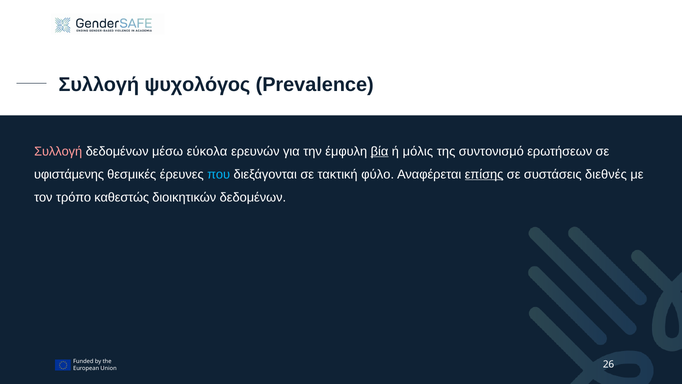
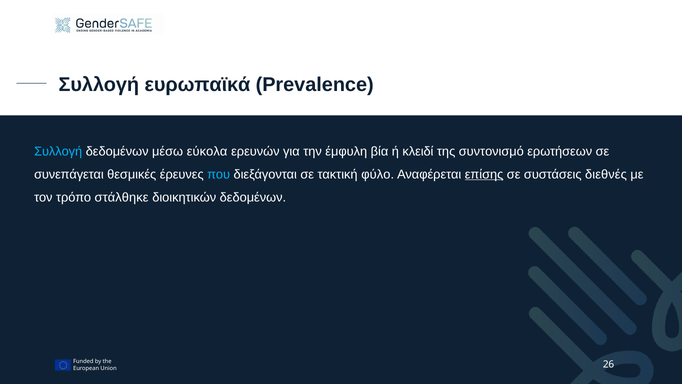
ψυχολόγος: ψυχολόγος -> ευρωπαϊκά
Συλλογή at (58, 151) colour: pink -> light blue
βία underline: present -> none
μόλις: μόλις -> κλειδί
υφιστάμενης: υφιστάμενης -> συνεπάγεται
καθεστώς: καθεστώς -> στάλθηκε
